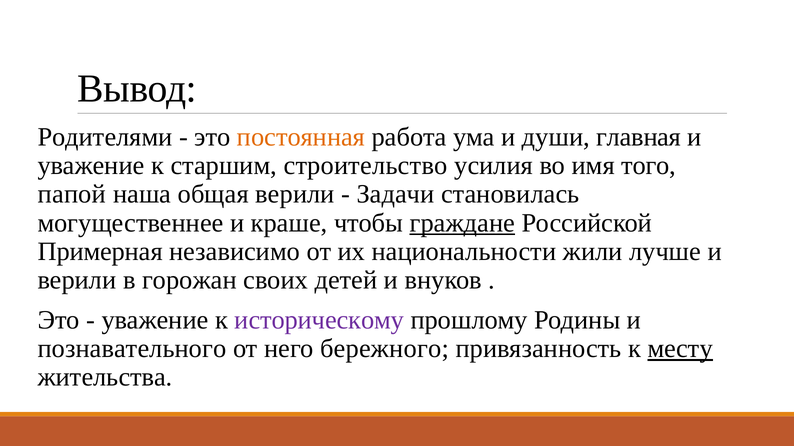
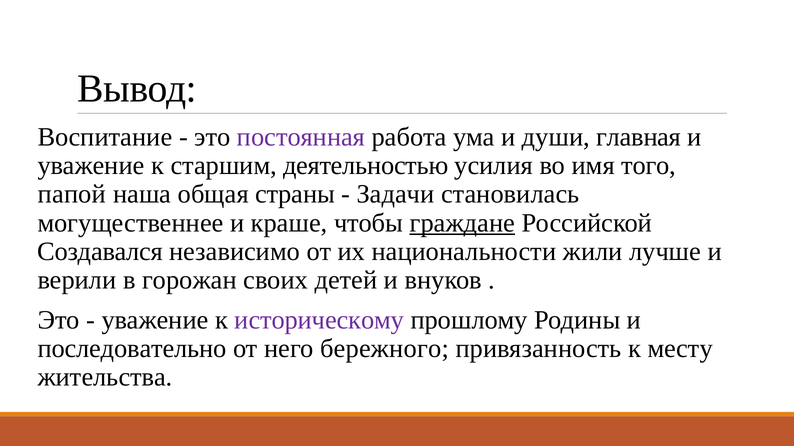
Родителями: Родителями -> Воспитание
постоянная colour: orange -> purple
строительство: строительство -> деятельностью
общая верили: верили -> страны
Примерная: Примерная -> Создавался
познавательного: познавательного -> последовательно
месту underline: present -> none
